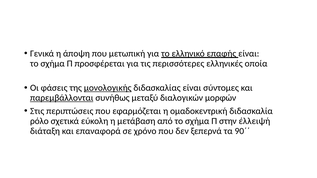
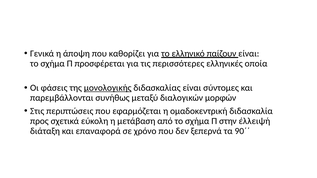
μετωπική: μετωπική -> καθορίζει
επαφής: επαφής -> παίζουν
παρεμβάλλονται underline: present -> none
ρόλο: ρόλο -> προς
